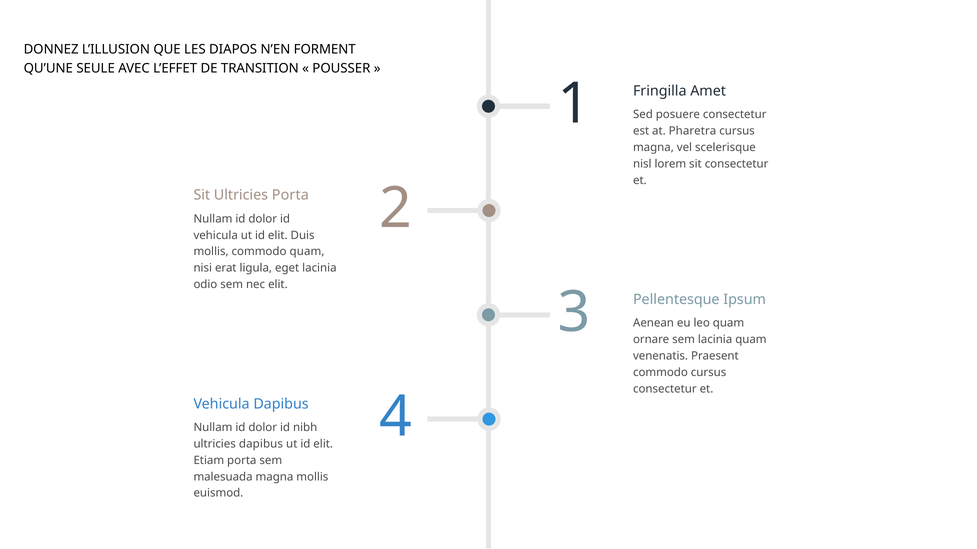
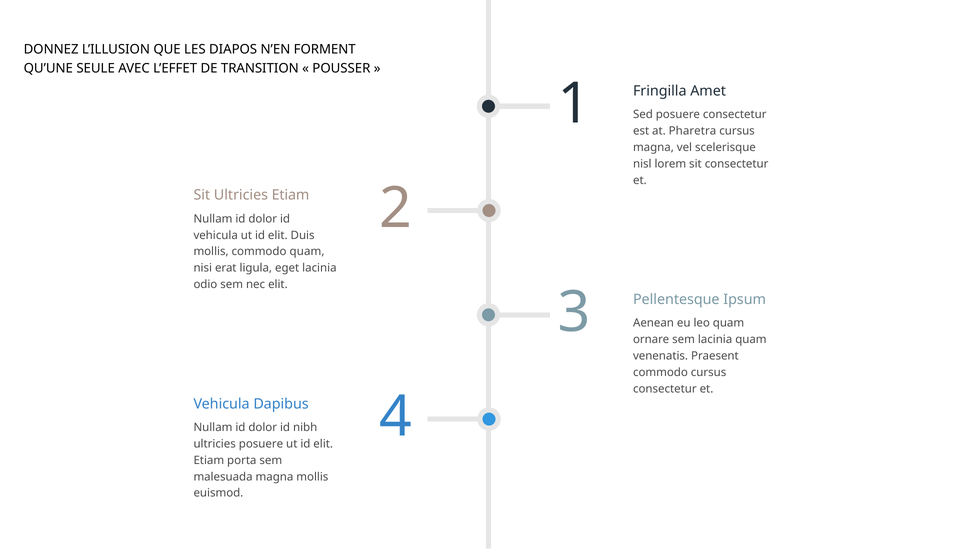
Ultricies Porta: Porta -> Etiam
ultricies dapibus: dapibus -> posuere
